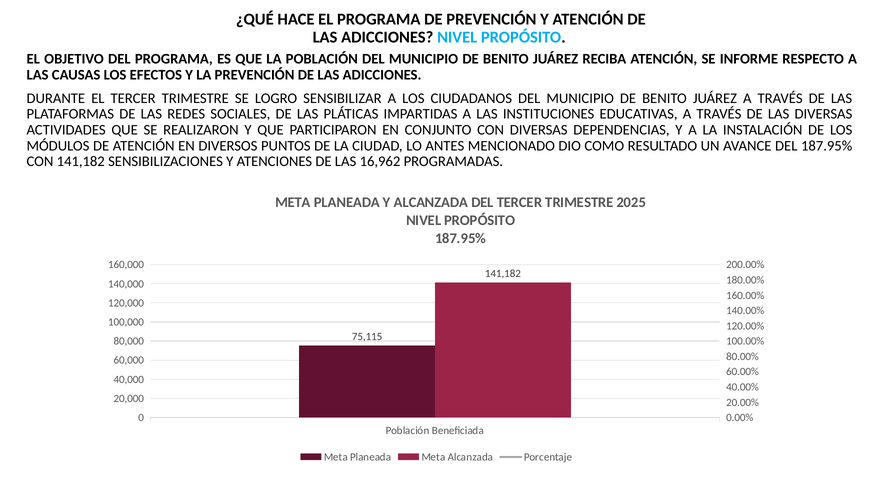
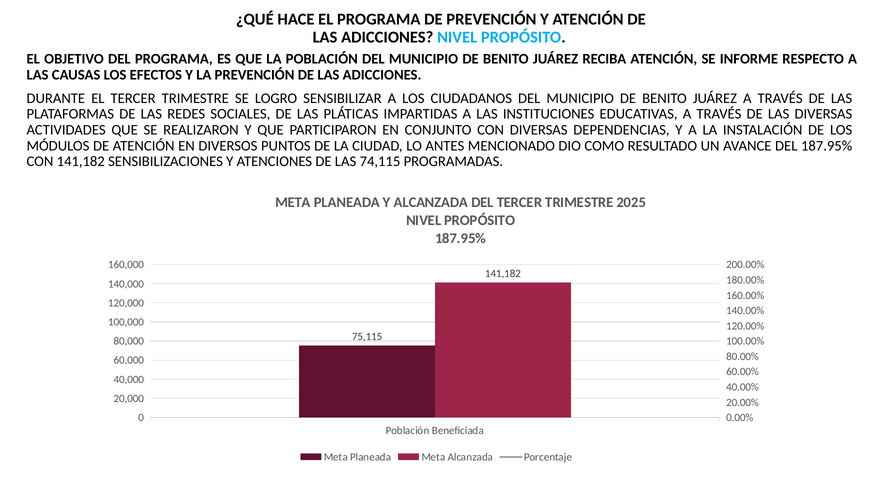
16,962: 16,962 -> 74,115
